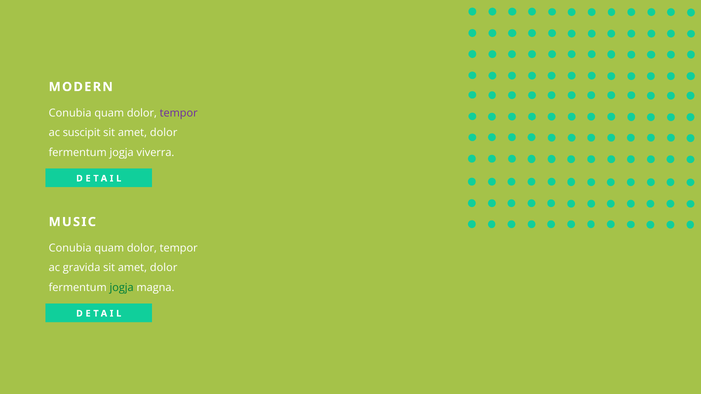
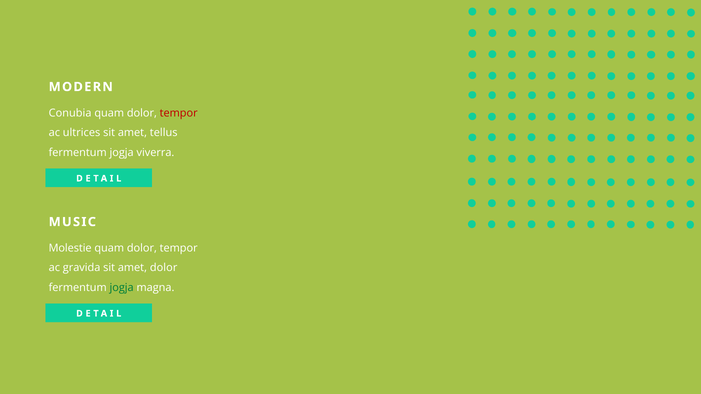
tempor at (179, 113) colour: purple -> red
suscipit: suscipit -> ultrices
dolor at (164, 133): dolor -> tellus
Conubia at (70, 248): Conubia -> Molestie
